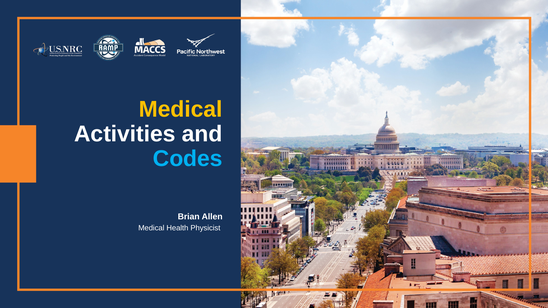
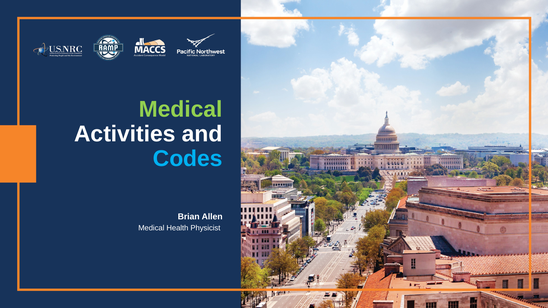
Medical at (181, 109) colour: yellow -> light green
